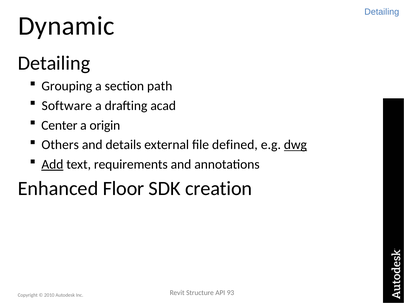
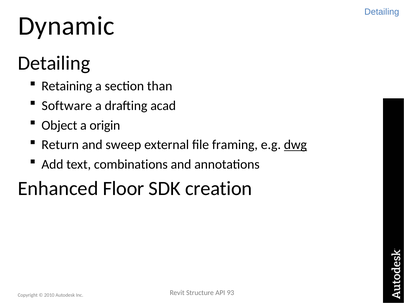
Grouping: Grouping -> Retaining
path: path -> than
Center: Center -> Object
Others: Others -> Return
details: details -> sweep
defined: defined -> framing
Add underline: present -> none
requirements: requirements -> combinations
